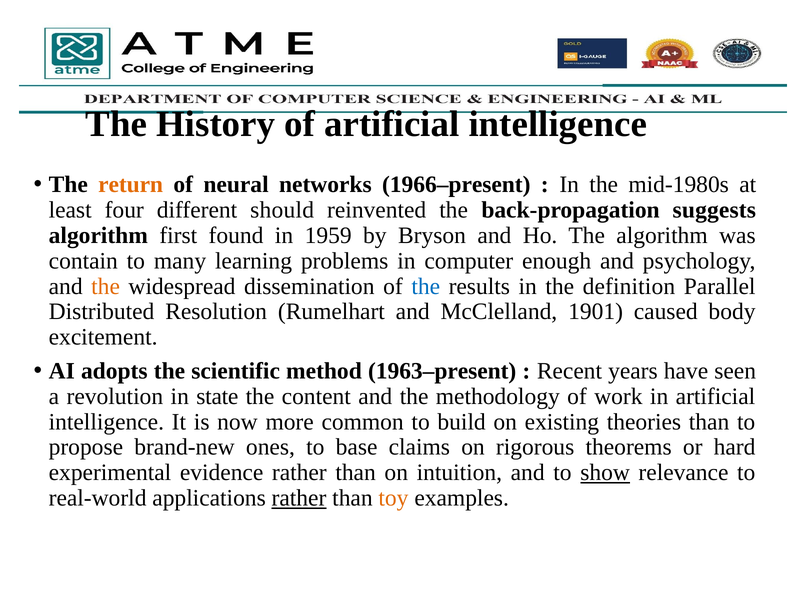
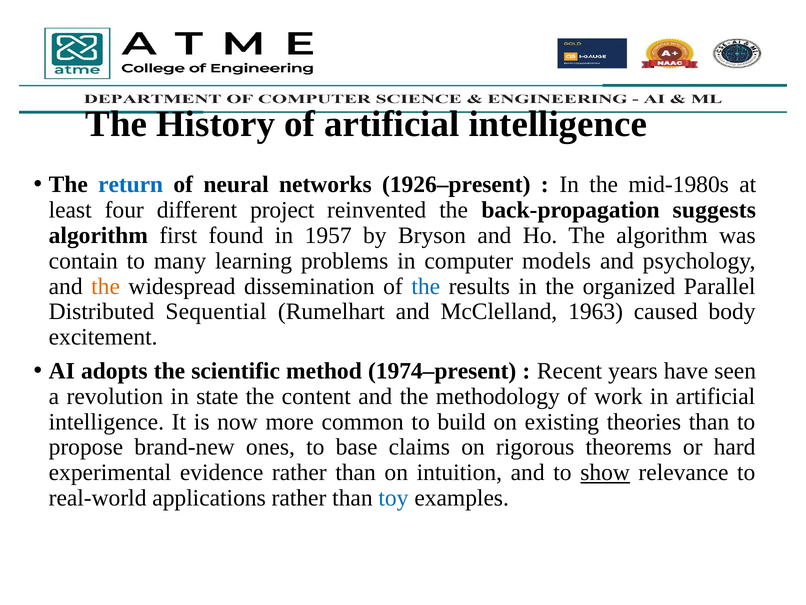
return colour: orange -> blue
1966–present: 1966–present -> 1926–present
should: should -> project
1959: 1959 -> 1957
enough: enough -> models
definition: definition -> organized
Resolution: Resolution -> Sequential
1901: 1901 -> 1963
1963–present: 1963–present -> 1974–present
rather at (299, 498) underline: present -> none
toy colour: orange -> blue
